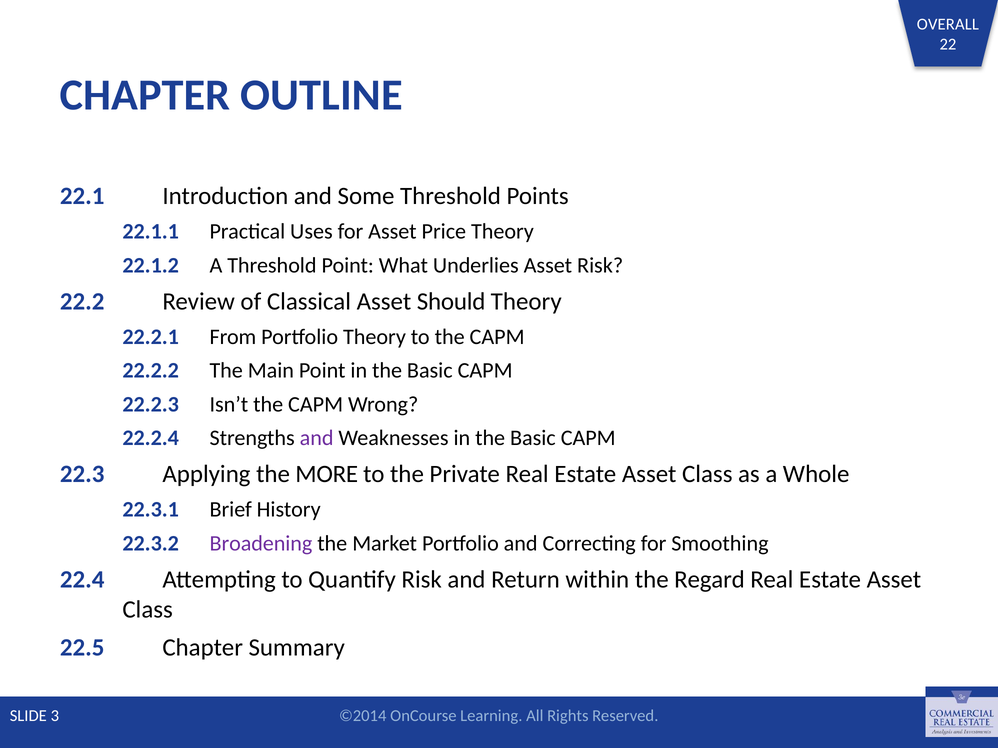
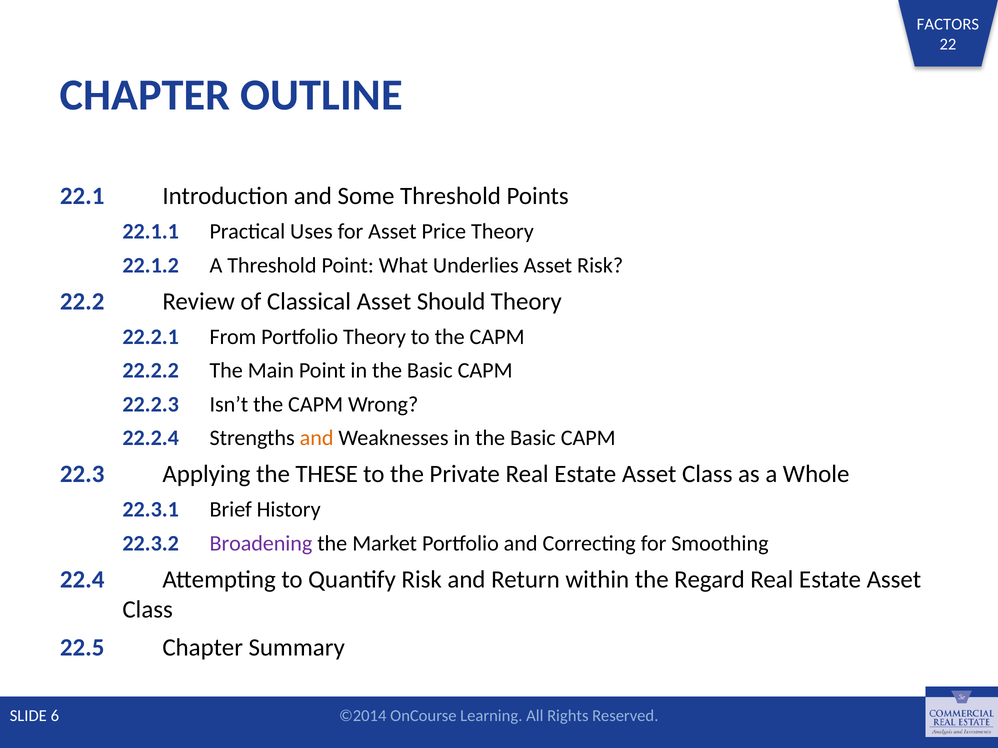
OVERALL: OVERALL -> FACTORS
and at (317, 438) colour: purple -> orange
MORE: MORE -> THESE
3: 3 -> 6
